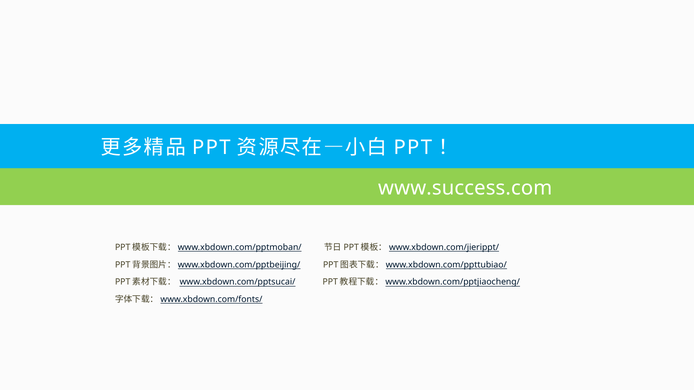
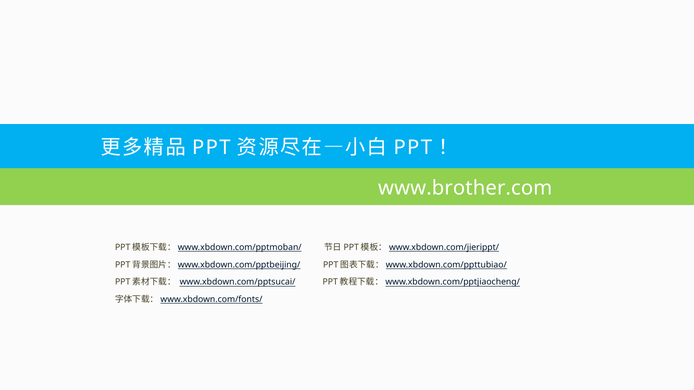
www.success.com: www.success.com -> www.brother.com
